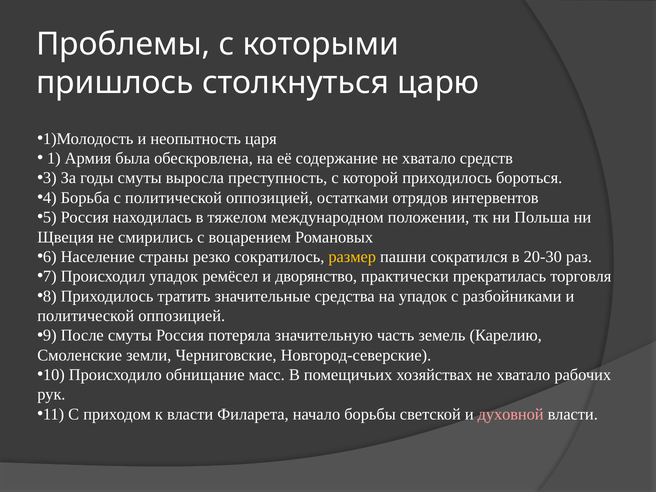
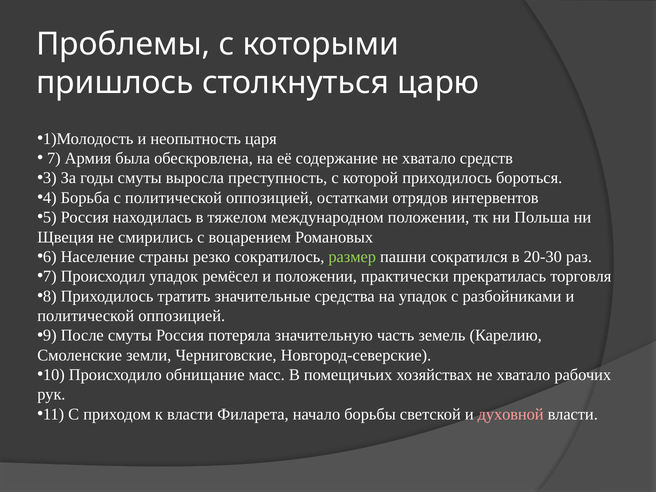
1: 1 -> 7
размер colour: yellow -> light green
и дворянство: дворянство -> положении
